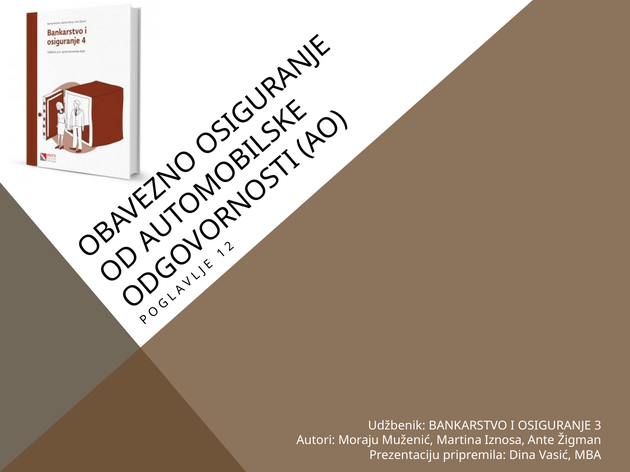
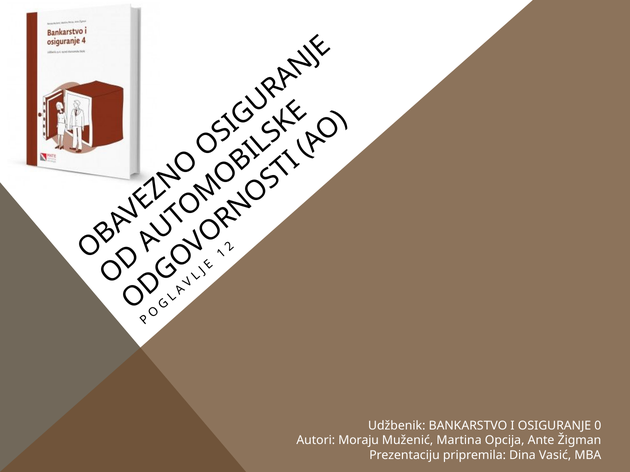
3: 3 -> 0
Iznosa: Iznosa -> Opcija
